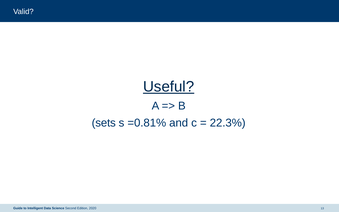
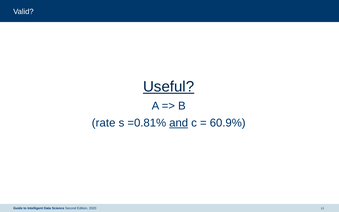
sets: sets -> rate
and underline: none -> present
22.3%: 22.3% -> 60.9%
